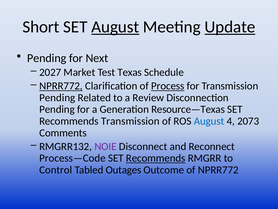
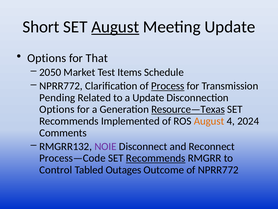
Update at (230, 27) underline: present -> none
Pending at (47, 58): Pending -> Options
Next: Next -> That
2027: 2027 -> 2050
Texas: Texas -> Items
NPRR772 at (61, 86) underline: present -> none
a Review: Review -> Update
Pending at (57, 109): Pending -> Options
Resource—Texas underline: none -> present
Recommends Transmission: Transmission -> Implemented
August at (209, 121) colour: blue -> orange
2073: 2073 -> 2024
